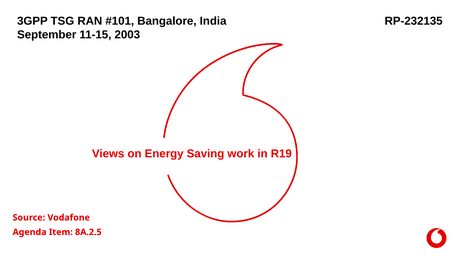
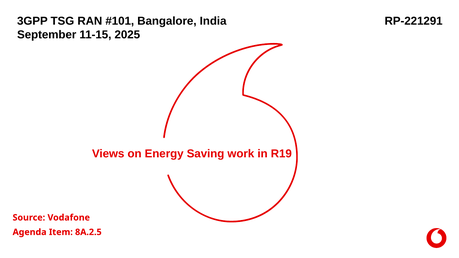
RP-232135: RP-232135 -> RP-221291
2003: 2003 -> 2025
